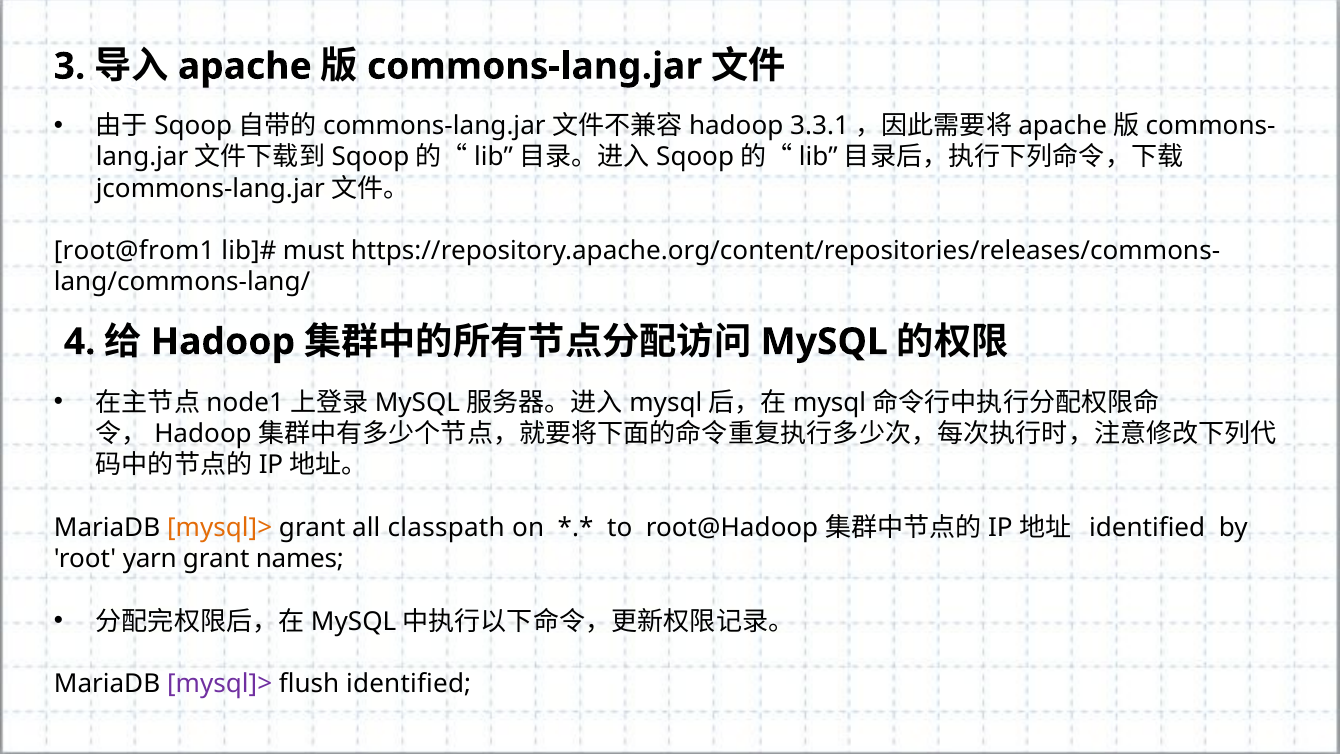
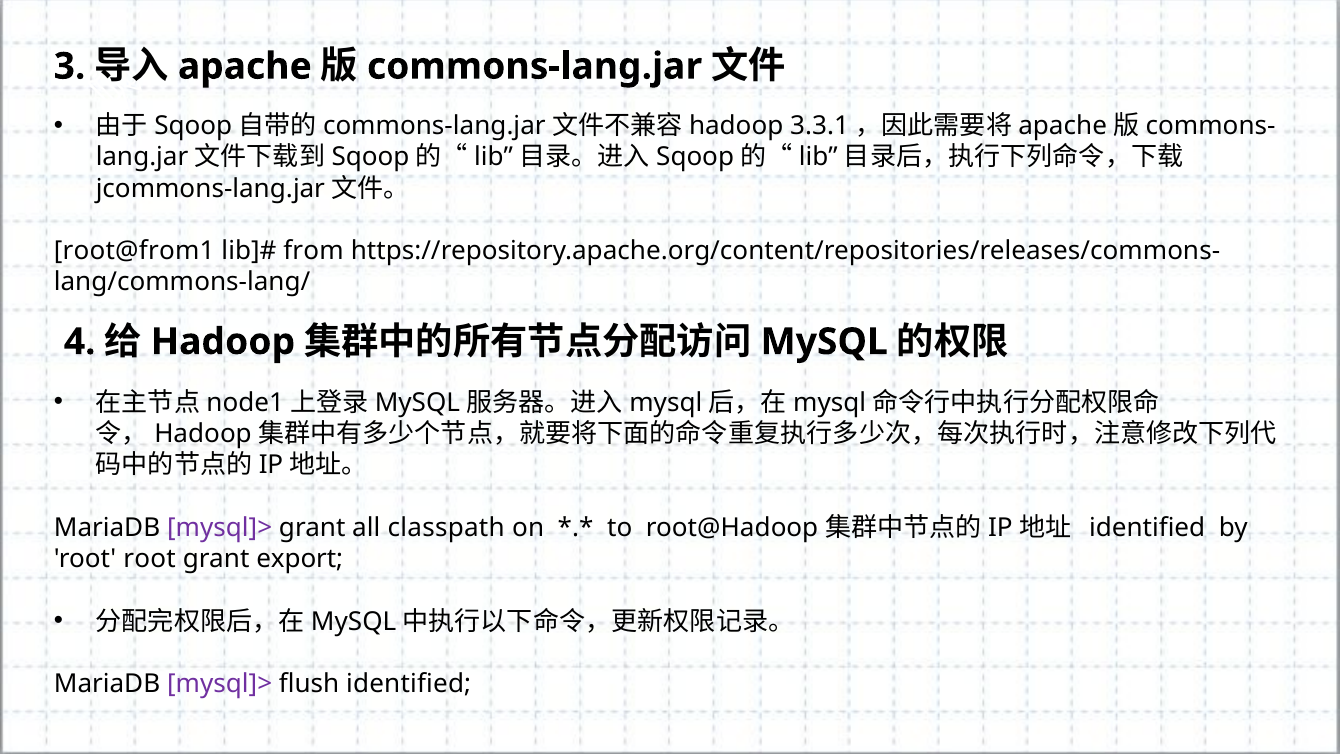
must: must -> from
mysql]> at (220, 528) colour: orange -> purple
root yarn: yarn -> root
names: names -> export
